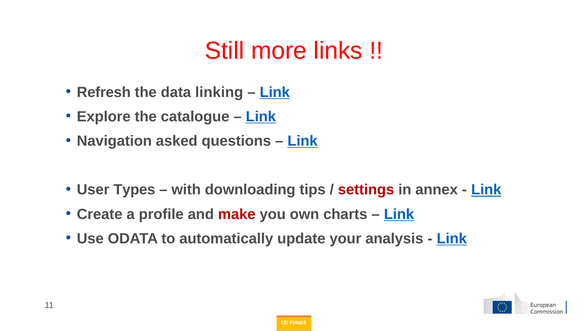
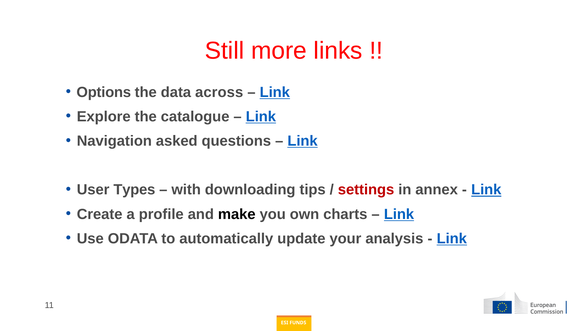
Refresh: Refresh -> Options
linking: linking -> across
make colour: red -> black
